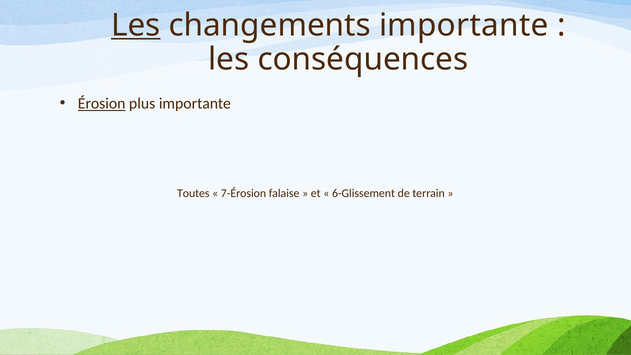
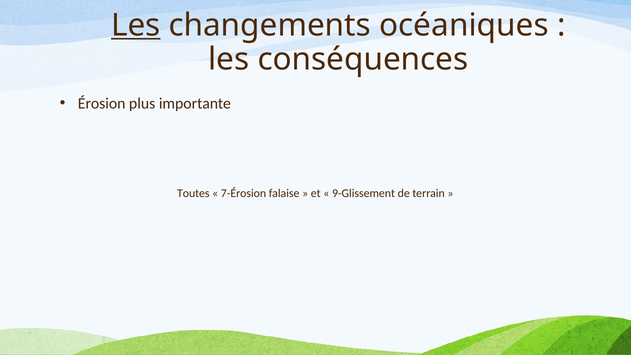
changements importante: importante -> océaniques
Érosion underline: present -> none
6-Glissement: 6-Glissement -> 9-Glissement
